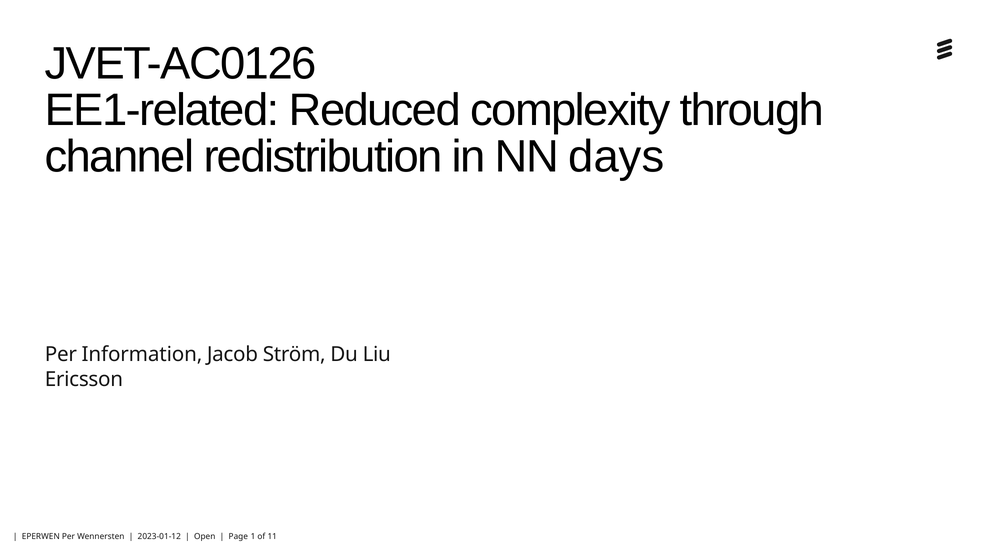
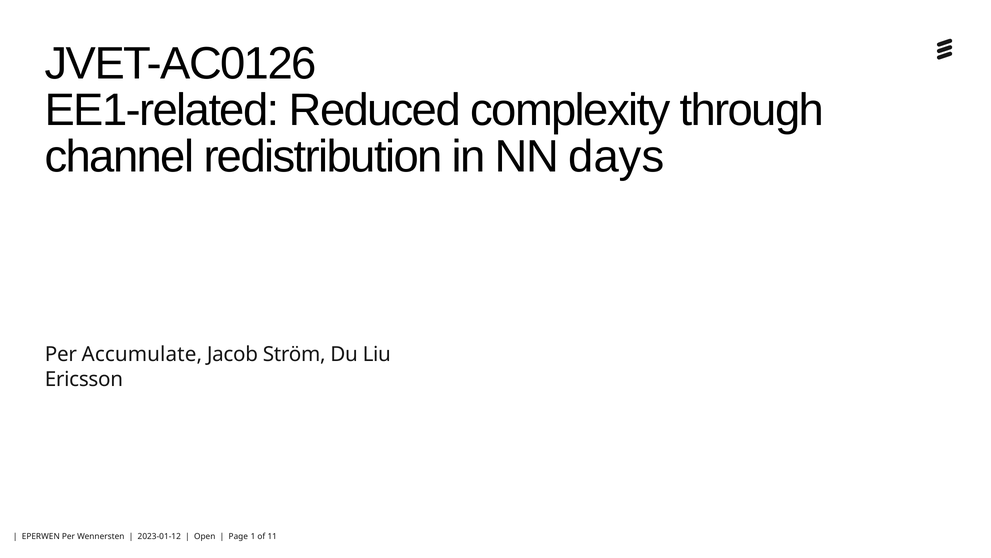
Information: Information -> Accumulate
